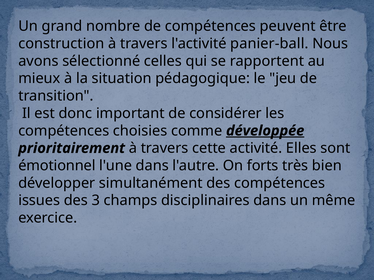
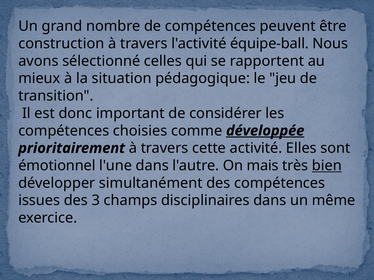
panier-ball: panier-ball -> équipe-ball
forts: forts -> mais
bien underline: none -> present
